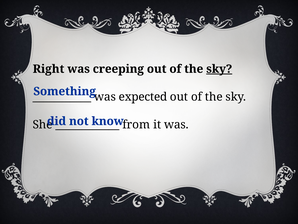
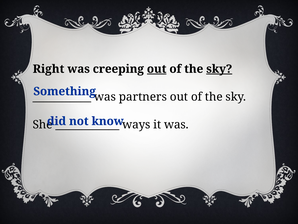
out at (157, 69) underline: none -> present
expected: expected -> partners
from: from -> ways
